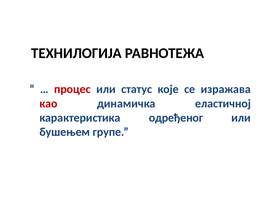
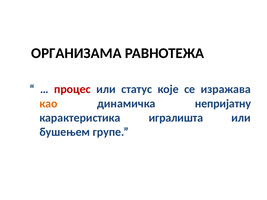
ТЕХНИЛОГИЈА: ТЕХНИЛОГИЈА -> ОРГАНИЗАМА
као colour: red -> orange
еластичној: еластичној -> непријатну
одређеног: одређеног -> игралишта
